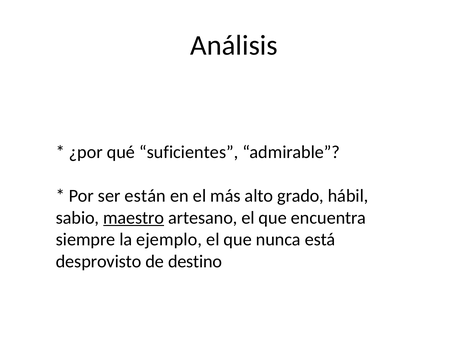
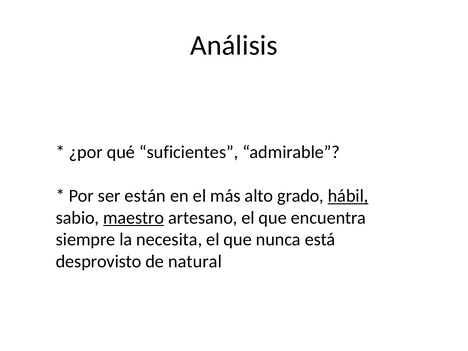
hábil underline: none -> present
ejemplo: ejemplo -> necesita
destino: destino -> natural
